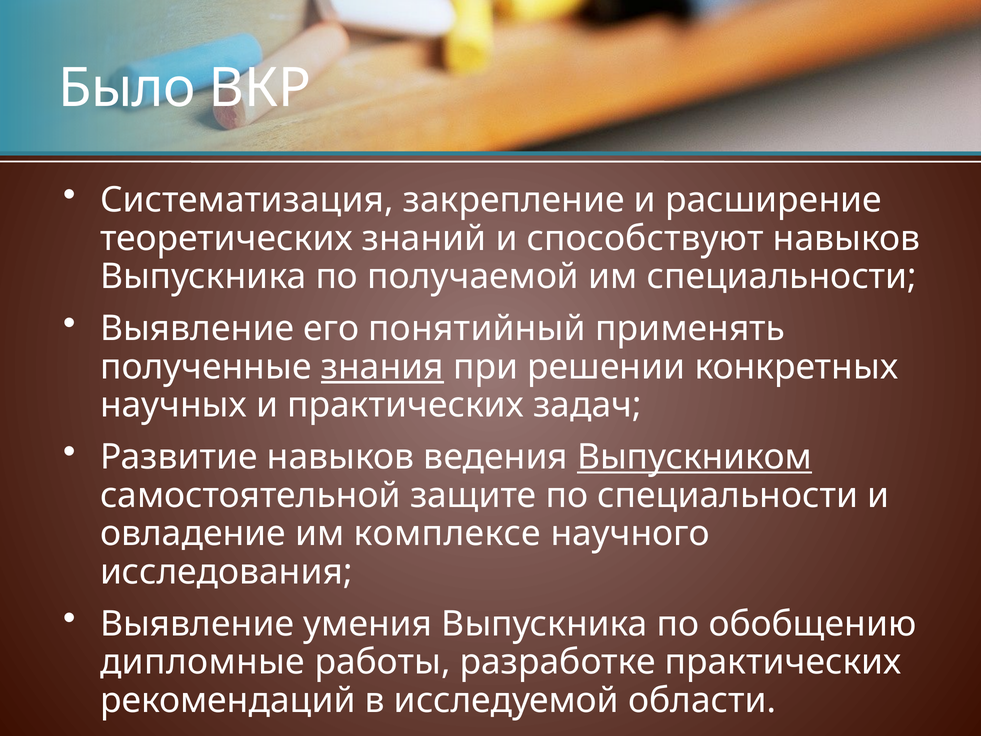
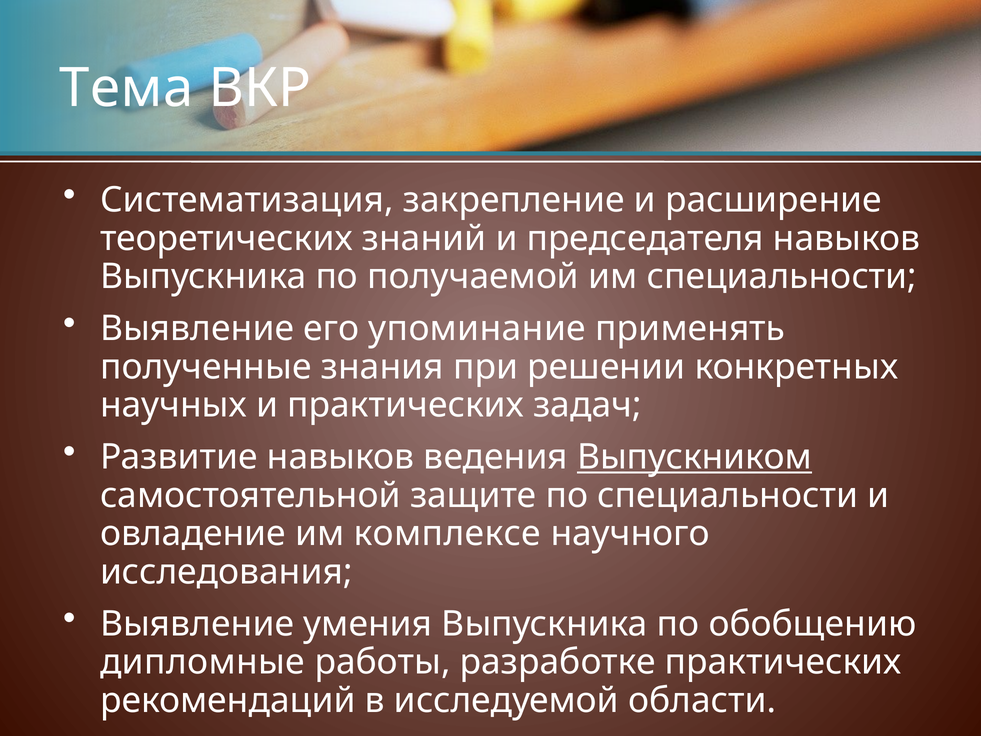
Было: Было -> Тема
способствуют: способствуют -> председателя
понятийный: понятийный -> упоминание
знания underline: present -> none
